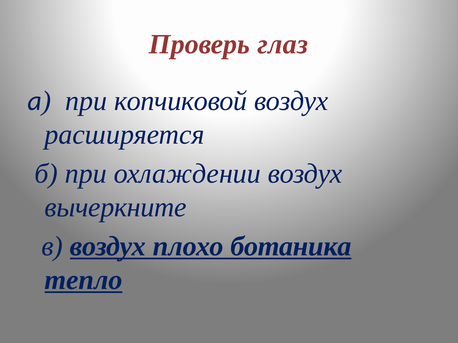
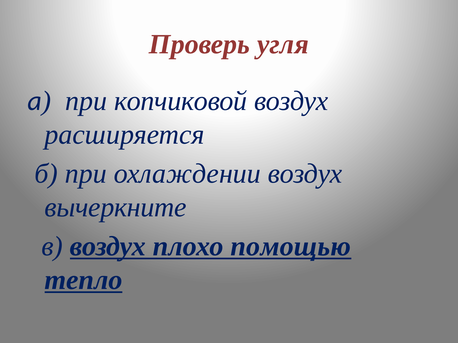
глаз: глаз -> угля
ботаника: ботаника -> помощью
